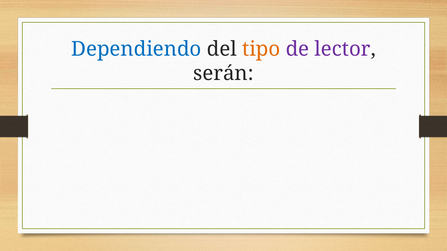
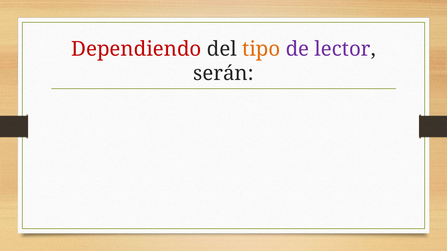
Dependiendo colour: blue -> red
